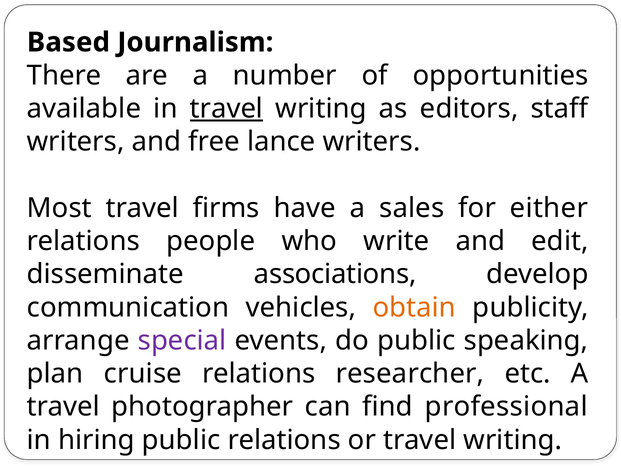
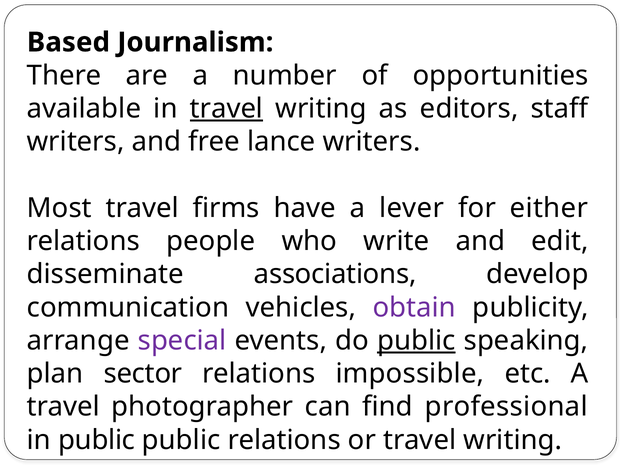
sales: sales -> lever
obtain colour: orange -> purple
public at (416, 340) underline: none -> present
cruise: cruise -> sector
researcher: researcher -> impossible
in hiring: hiring -> public
